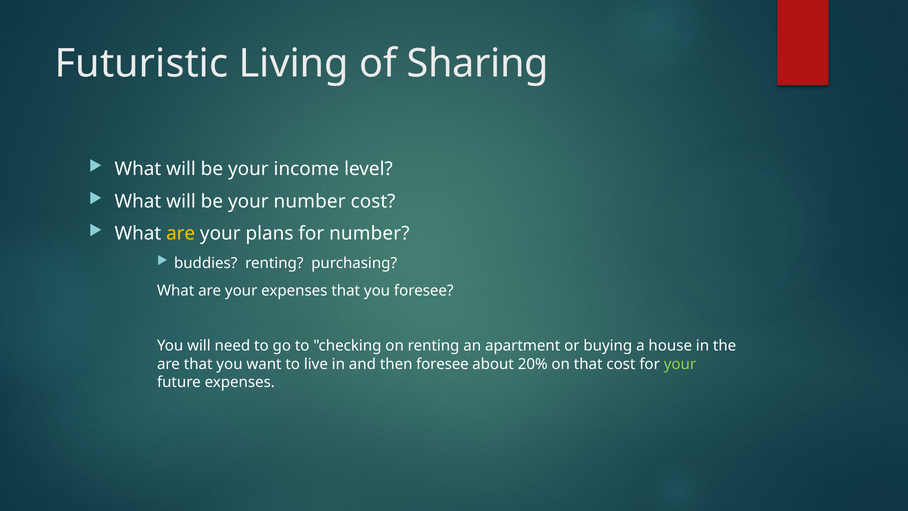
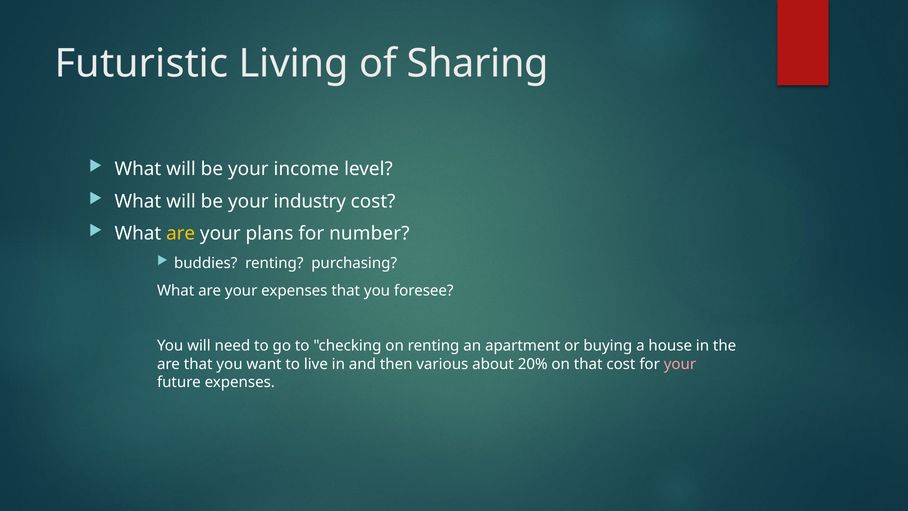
your number: number -> industry
then foresee: foresee -> various
your at (680, 364) colour: light green -> pink
